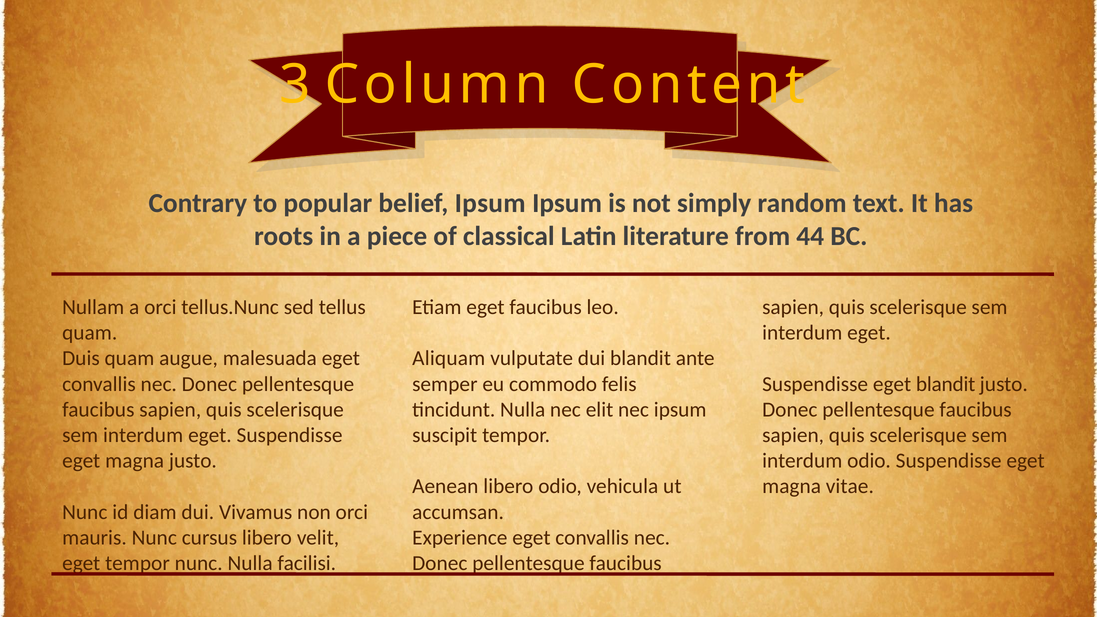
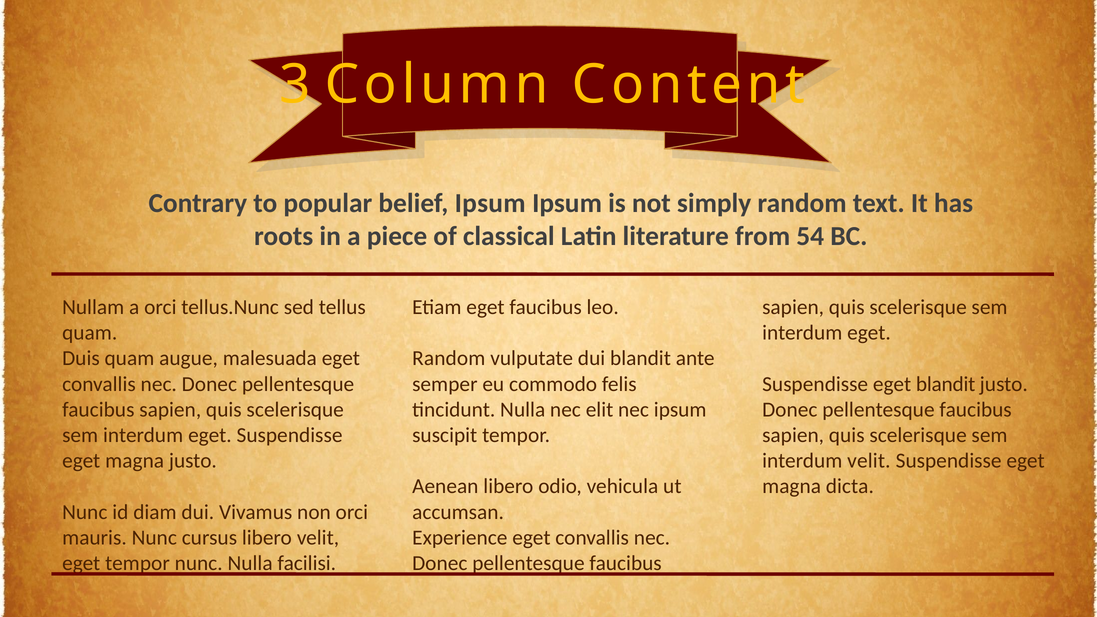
44: 44 -> 54
Aliquam at (449, 358): Aliquam -> Random
interdum odio: odio -> velit
vitae: vitae -> dicta
